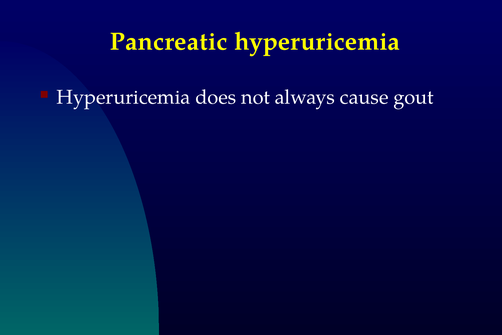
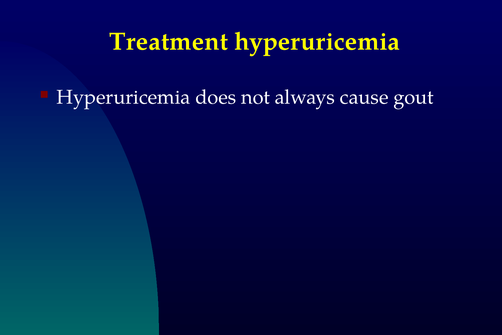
Pancreatic: Pancreatic -> Treatment
